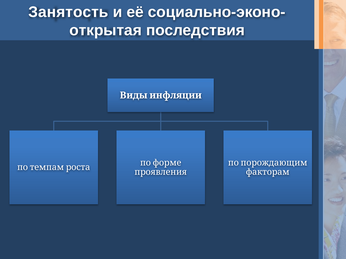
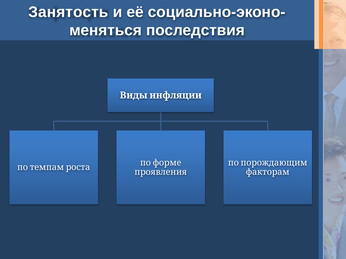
открытая: открытая -> меняться
